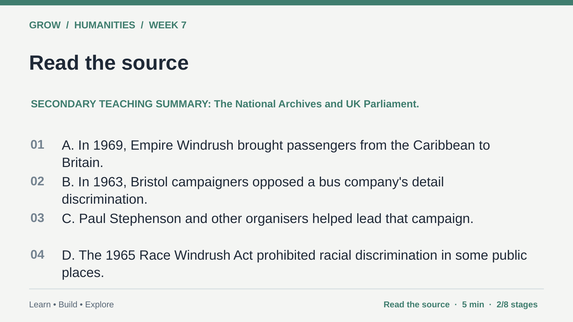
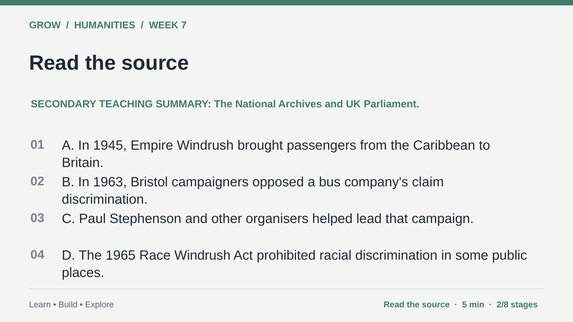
1969: 1969 -> 1945
detail: detail -> claim
